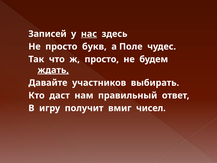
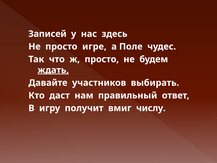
нас underline: present -> none
букв: букв -> игре
чисел: чисел -> числу
